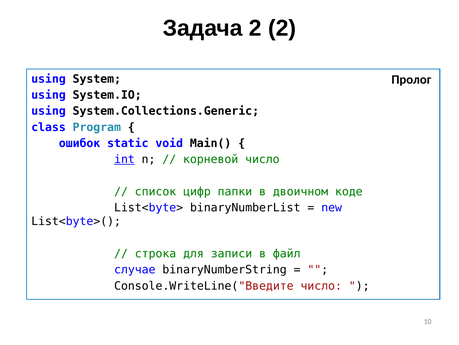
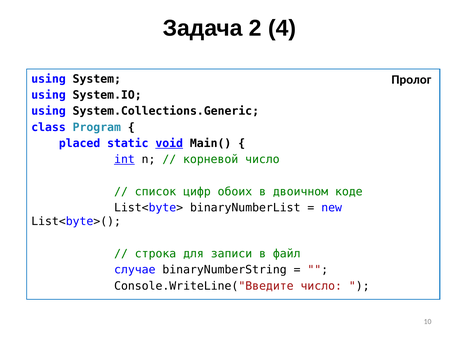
2 2: 2 -> 4
ошибок: ошибок -> placed
void underline: none -> present
папки: папки -> обоих
